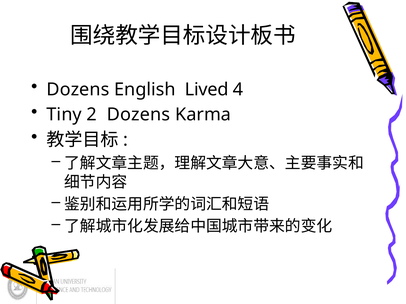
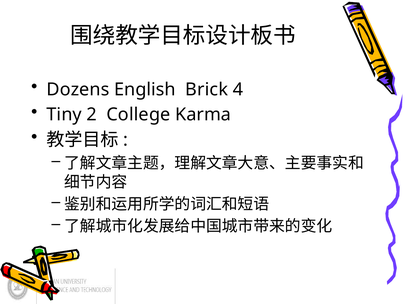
Lived: Lived -> Brick
2 Dozens: Dozens -> College
